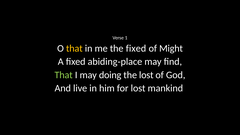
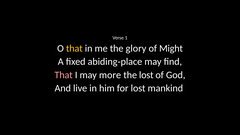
the fixed: fixed -> glory
That at (64, 75) colour: light green -> pink
doing: doing -> more
